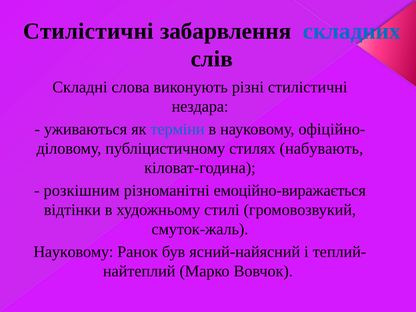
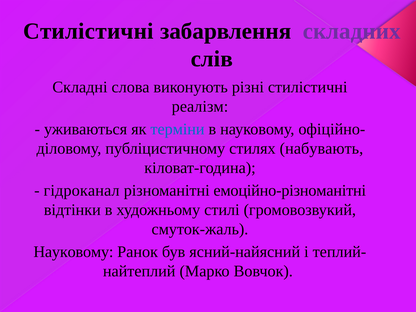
складних colour: blue -> purple
нездара: нездара -> реалізм
розкішним: розкішним -> гідроканал
емоційно-виражається: емоційно-виражається -> емоційно-різноманітні
